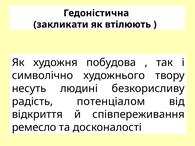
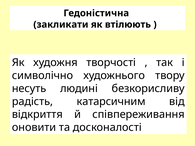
побудова: побудова -> творчості
потенціалом: потенціалом -> катарсичним
ремесло: ремесло -> оновити
